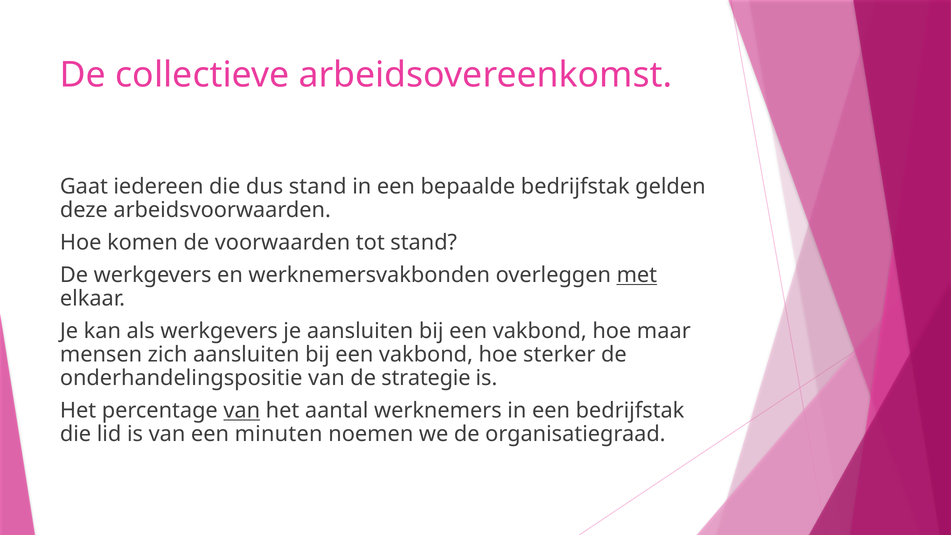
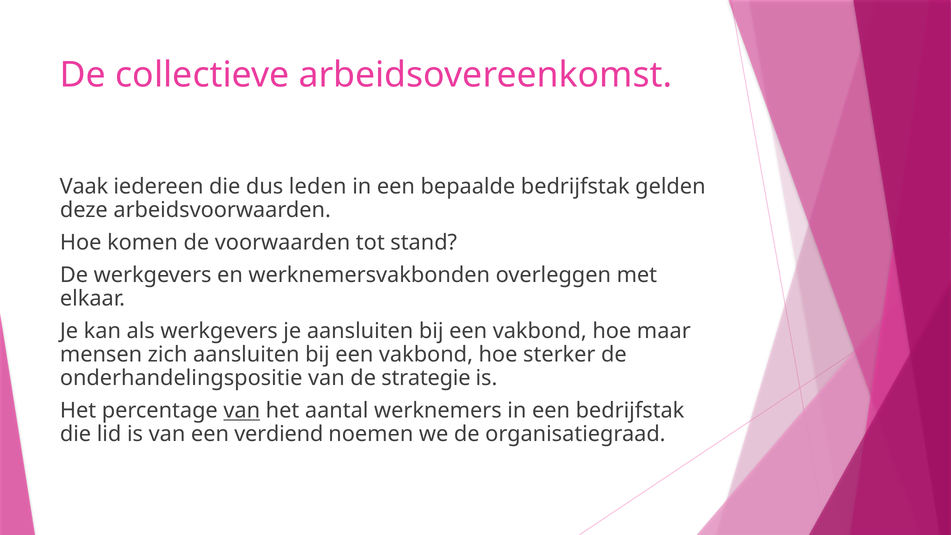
Gaat: Gaat -> Vaak
dus stand: stand -> leden
met underline: present -> none
minuten: minuten -> verdiend
